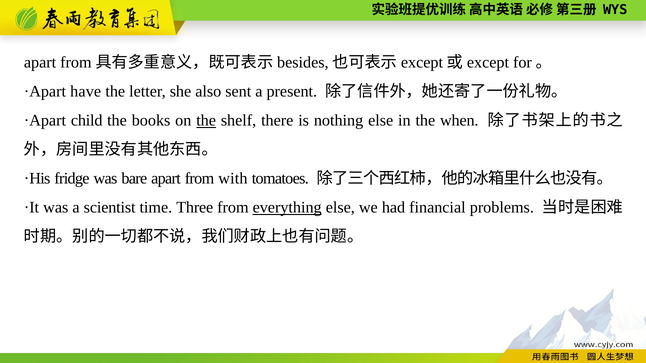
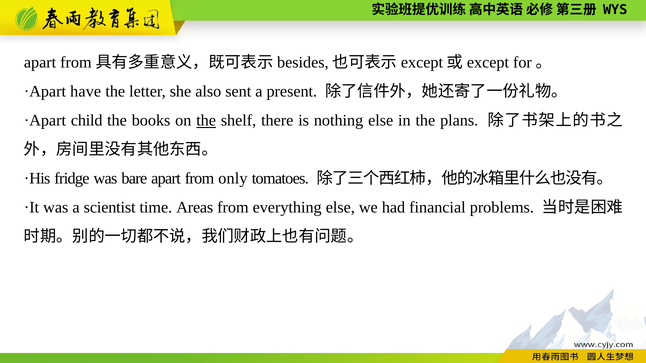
when: when -> plans
with: with -> only
Three: Three -> Areas
everything underline: present -> none
